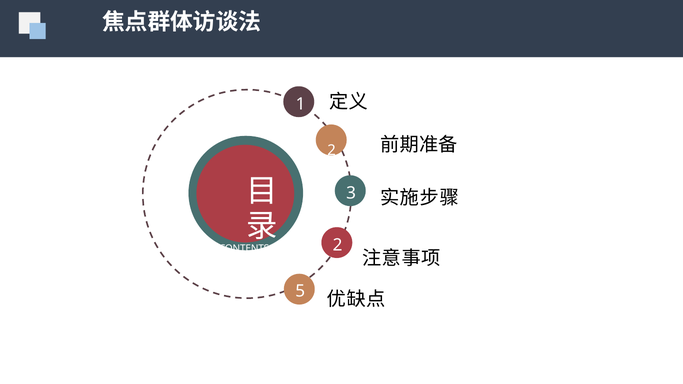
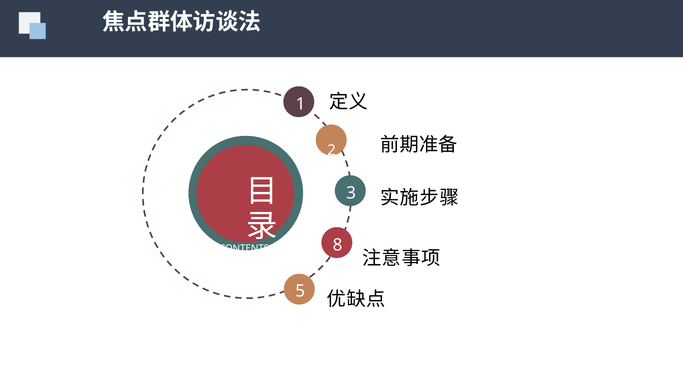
CONTENTS 2: 2 -> 8
